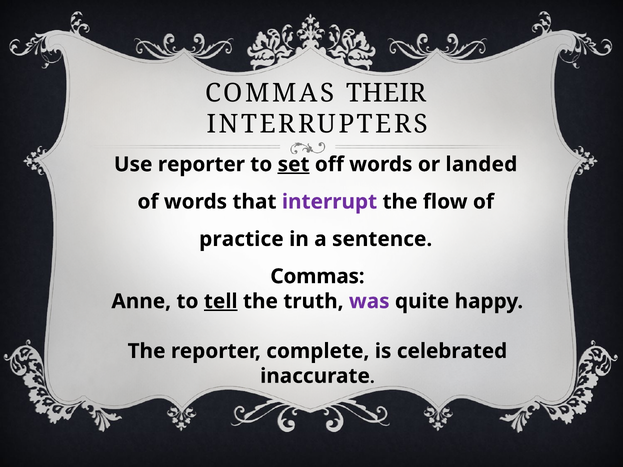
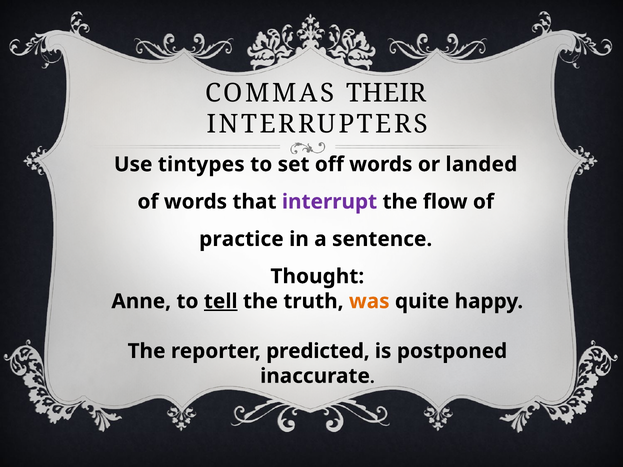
Use reporter: reporter -> tintypes
set underline: present -> none
Commas at (317, 277): Commas -> Thought
was colour: purple -> orange
complete: complete -> predicted
celebrated: celebrated -> postponed
